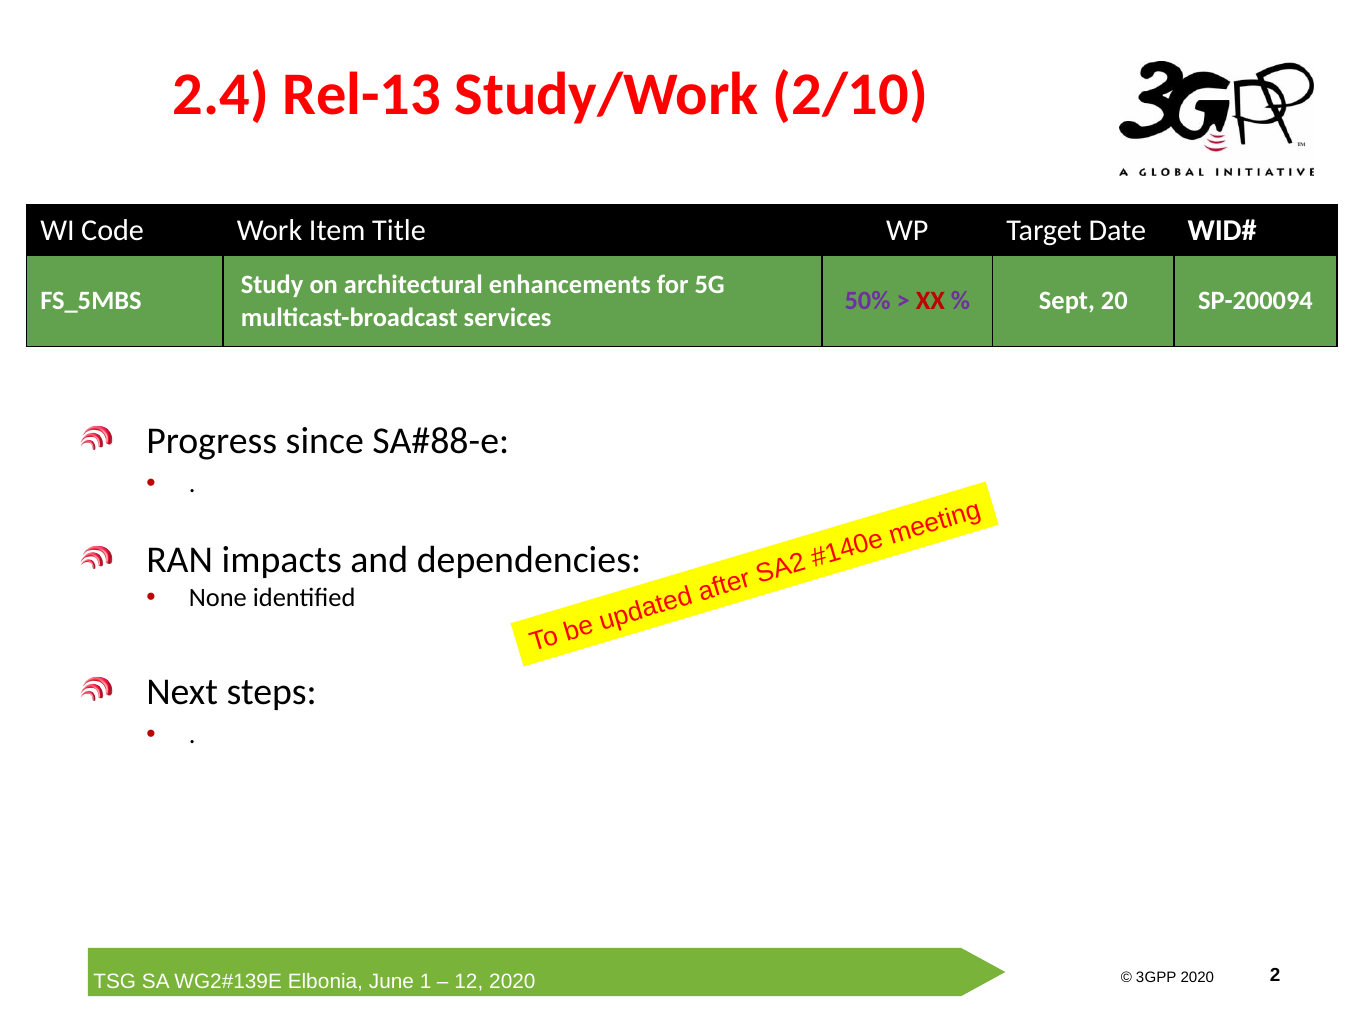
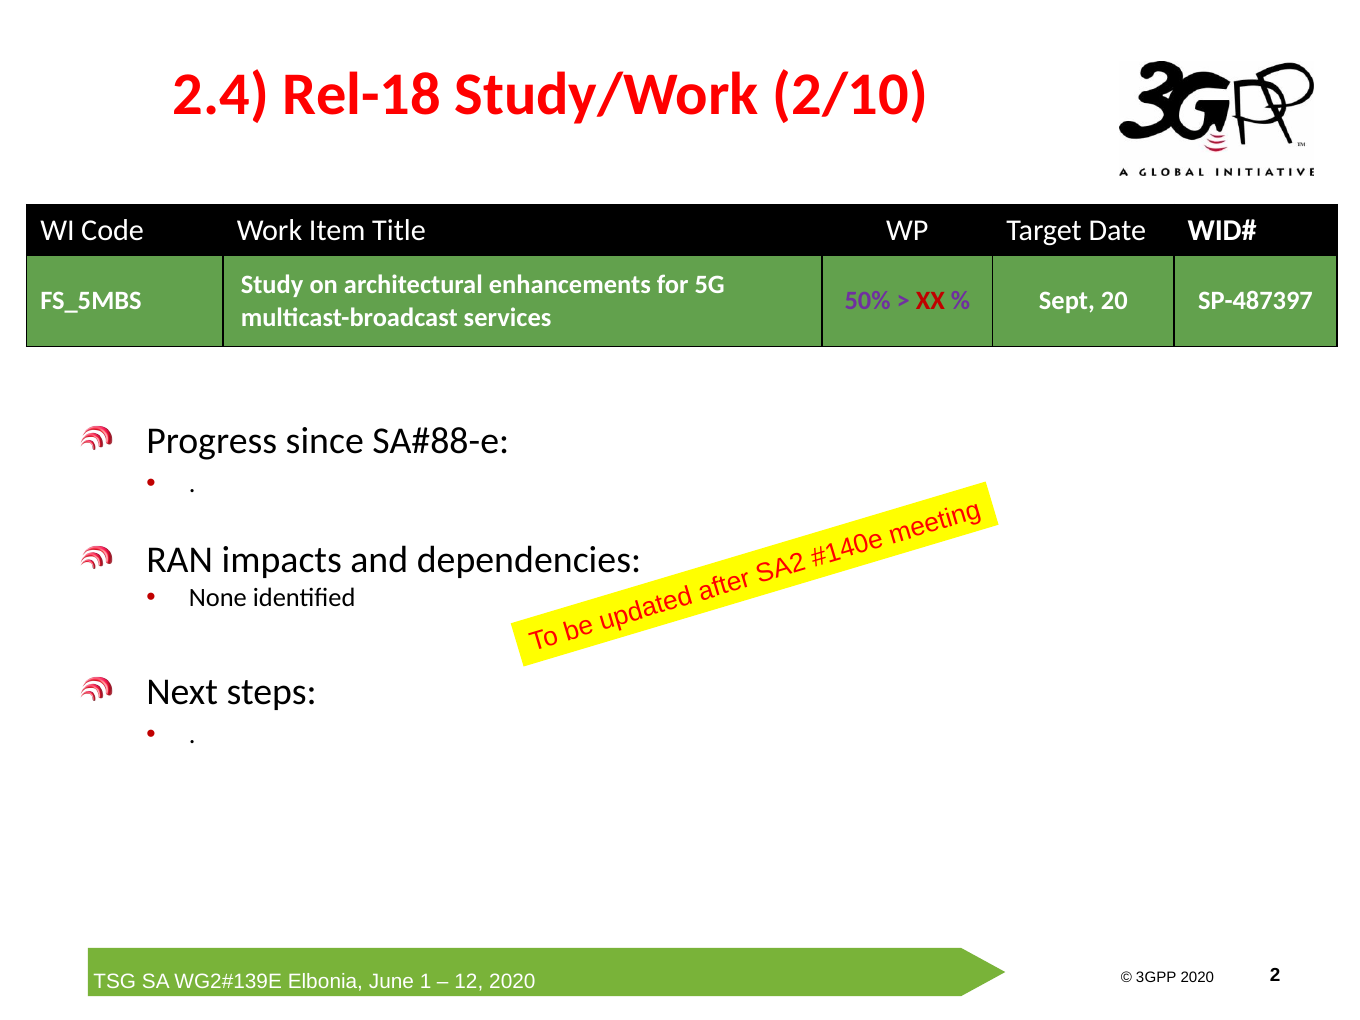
Rel-13: Rel-13 -> Rel-18
SP-200094: SP-200094 -> SP-487397
